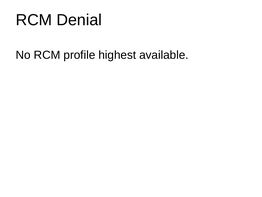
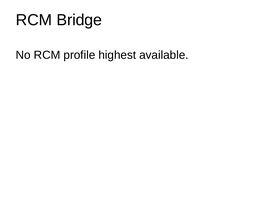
Denial: Denial -> Bridge
